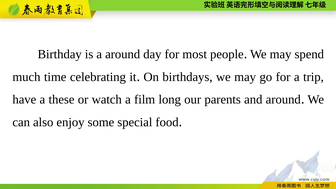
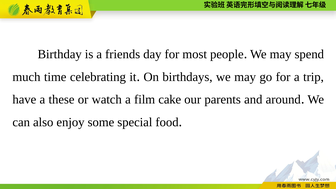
a around: around -> friends
long: long -> cake
